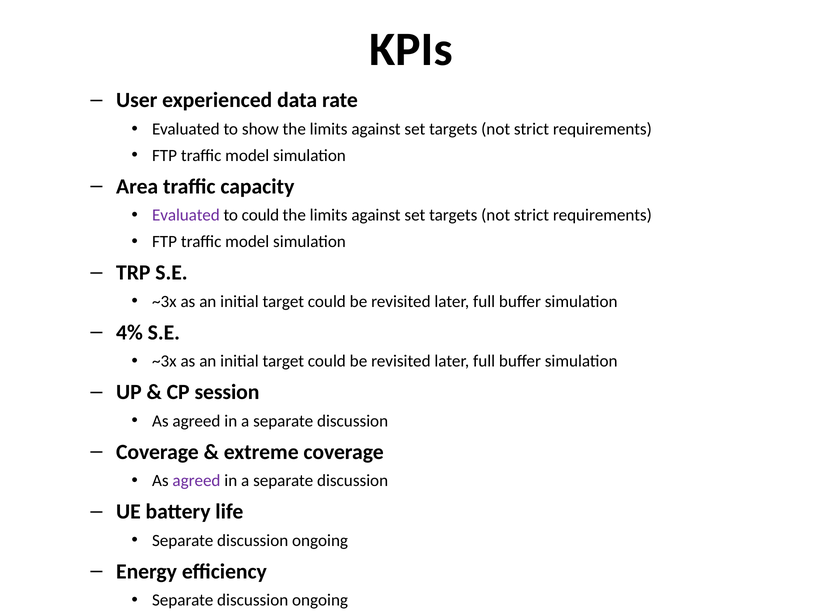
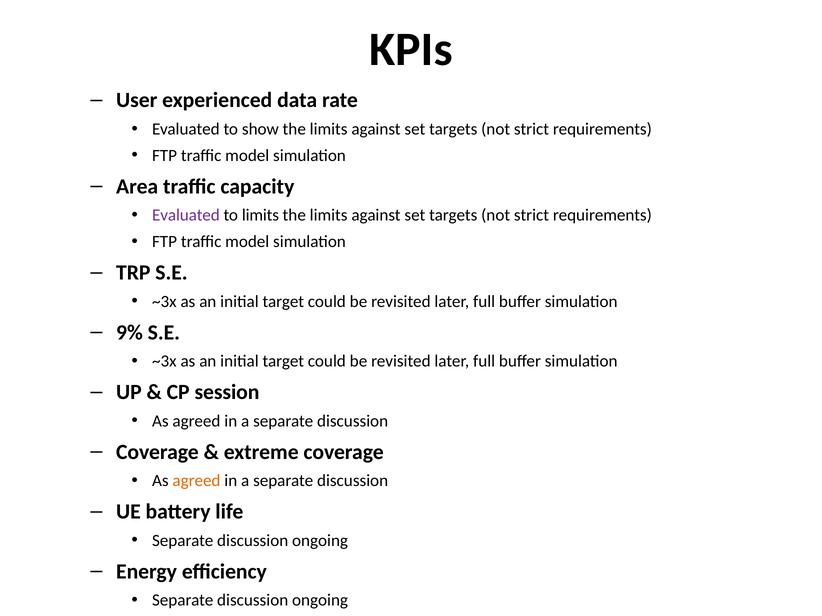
to could: could -> limits
4%: 4% -> 9%
agreed at (196, 481) colour: purple -> orange
